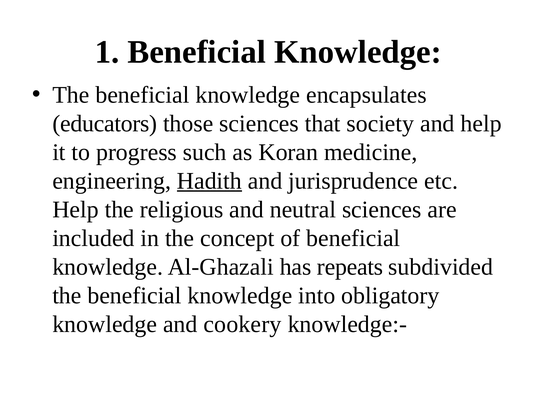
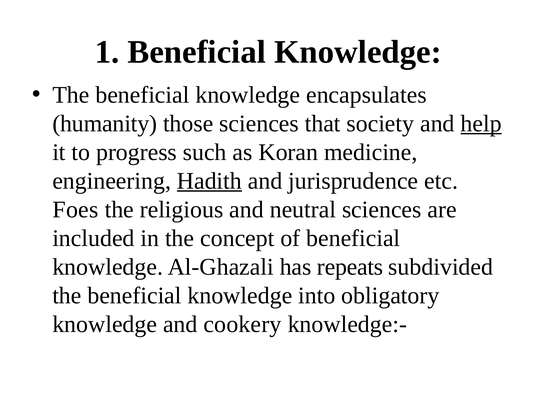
educators: educators -> humanity
help at (481, 123) underline: none -> present
Help at (76, 209): Help -> Foes
